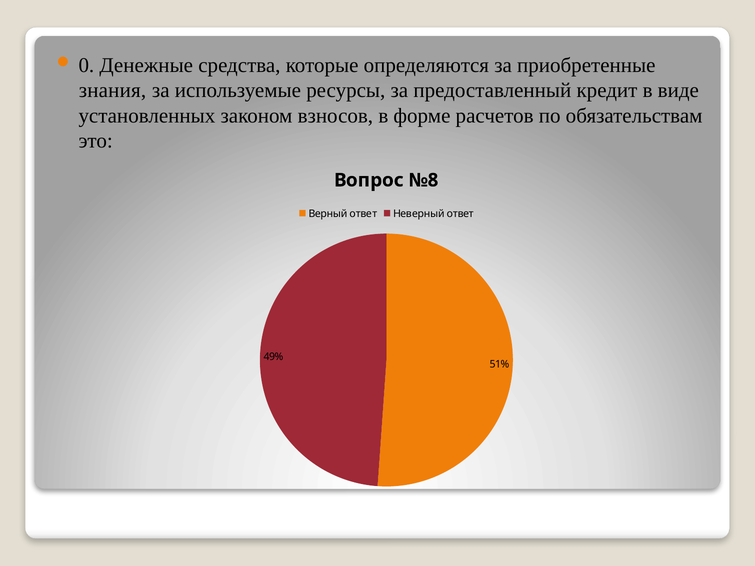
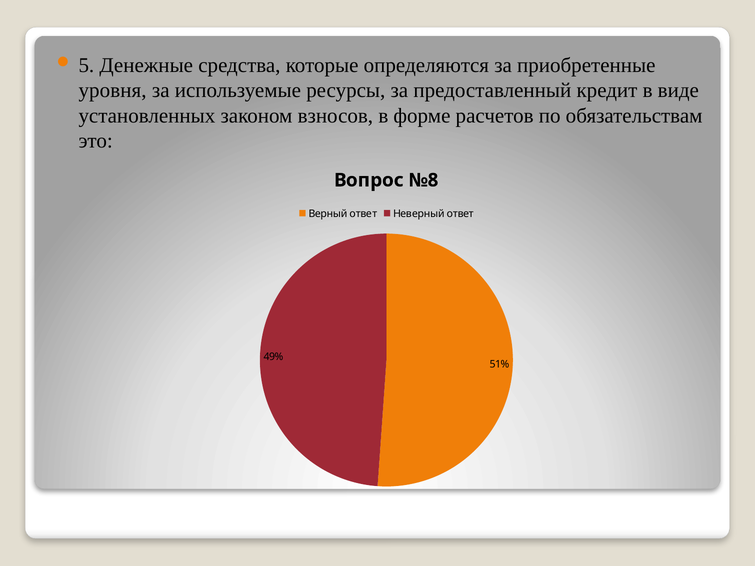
0: 0 -> 5
знания: знания -> уровня
